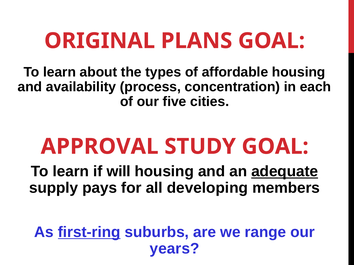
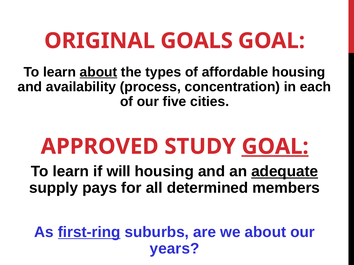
PLANS: PLANS -> GOALS
about at (98, 72) underline: none -> present
APPROVAL: APPROVAL -> APPROVED
GOAL at (275, 147) underline: none -> present
developing: developing -> determined
we range: range -> about
